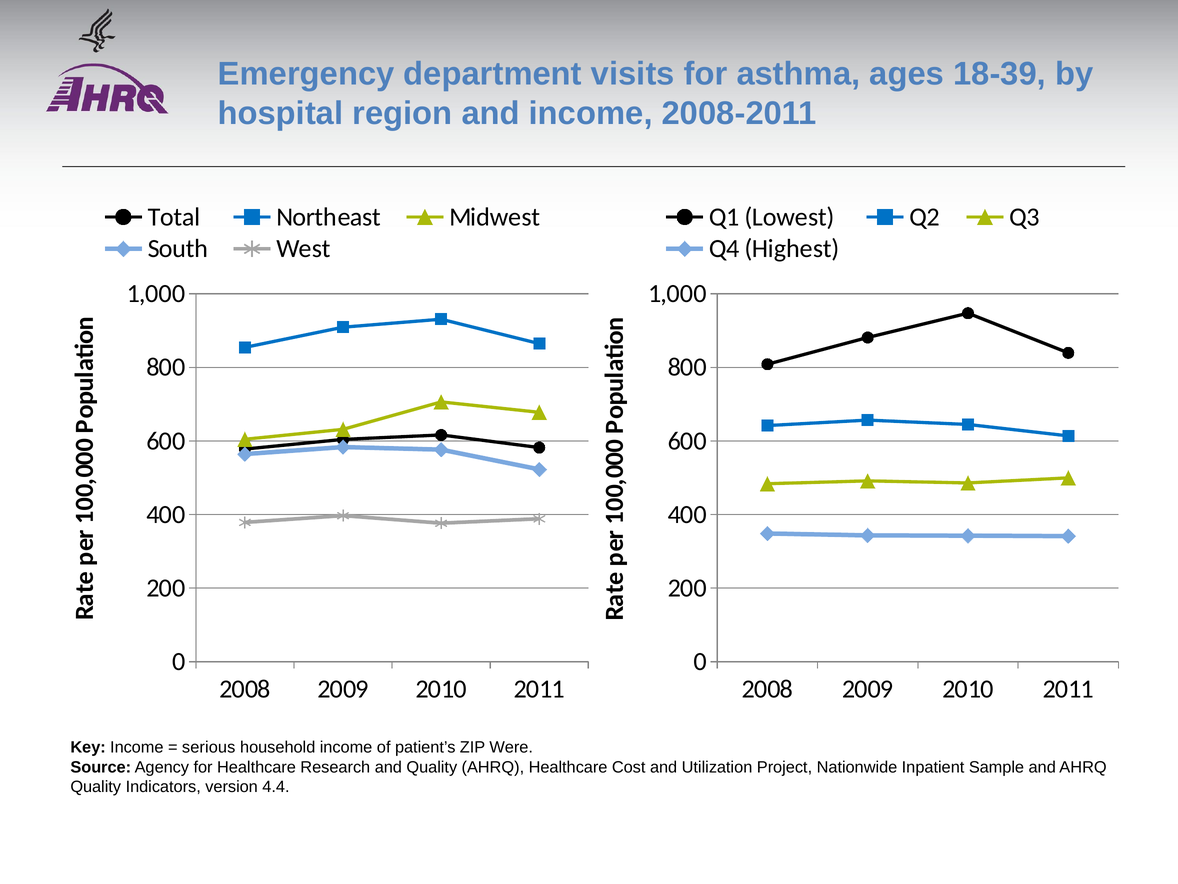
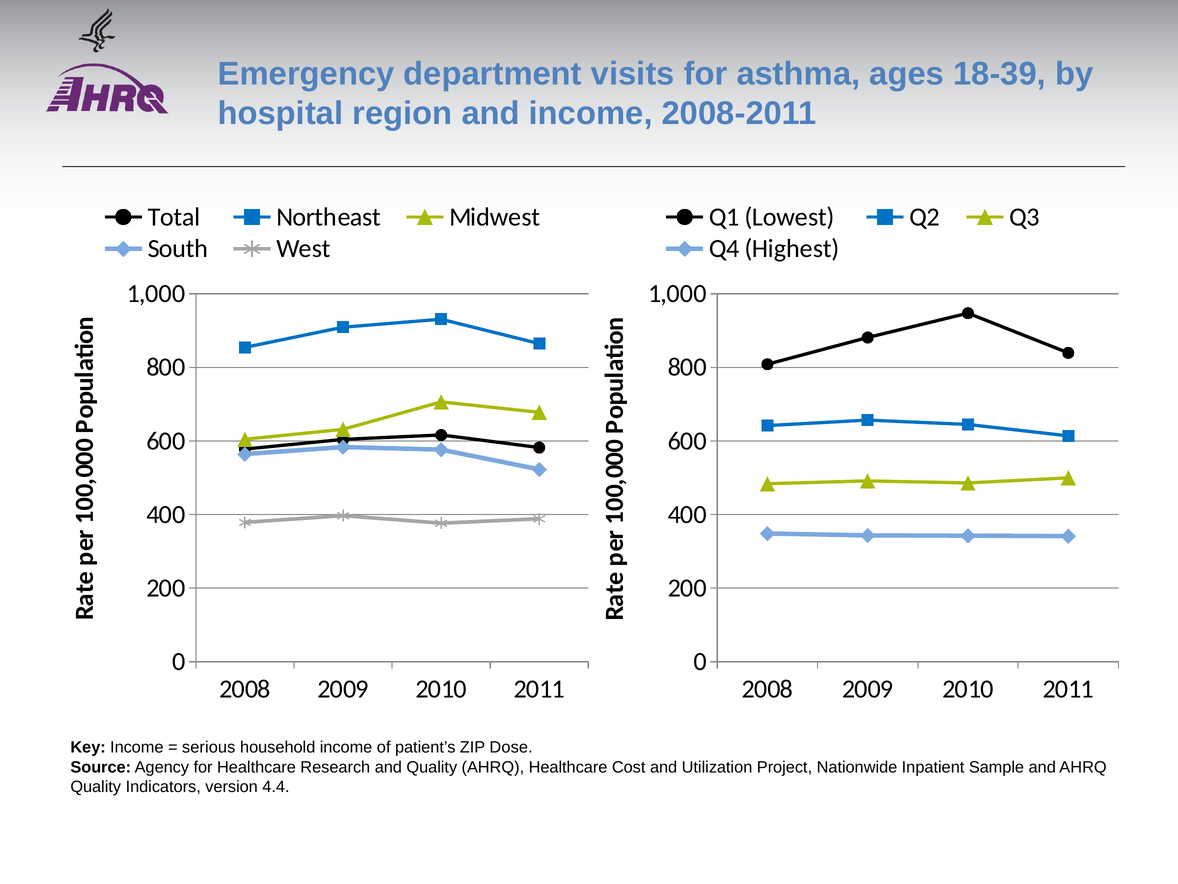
Were: Were -> Dose
